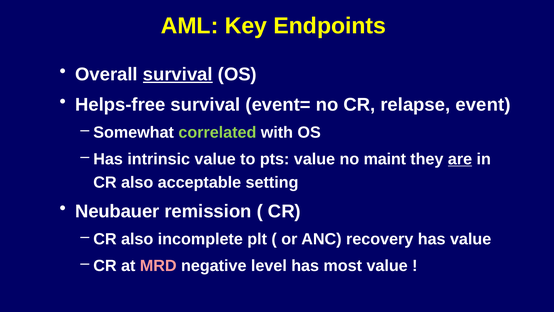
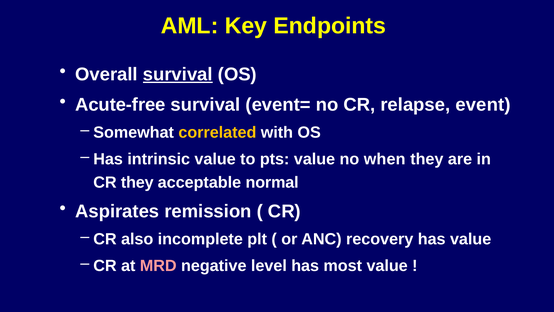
Helps-free: Helps-free -> Acute-free
correlated colour: light green -> yellow
maint: maint -> when
are underline: present -> none
also at (137, 182): also -> they
setting: setting -> normal
Neubauer: Neubauer -> Aspirates
